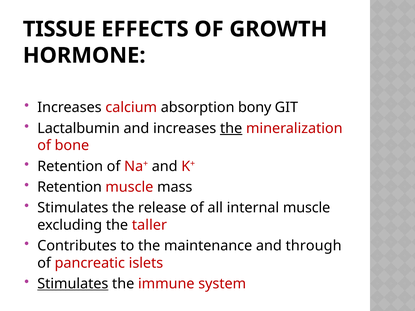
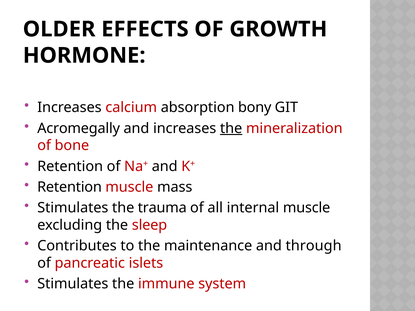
TISSUE: TISSUE -> OLDER
Lactalbumin: Lactalbumin -> Acromegally
release: release -> trauma
taller: taller -> sleep
Stimulates at (73, 284) underline: present -> none
